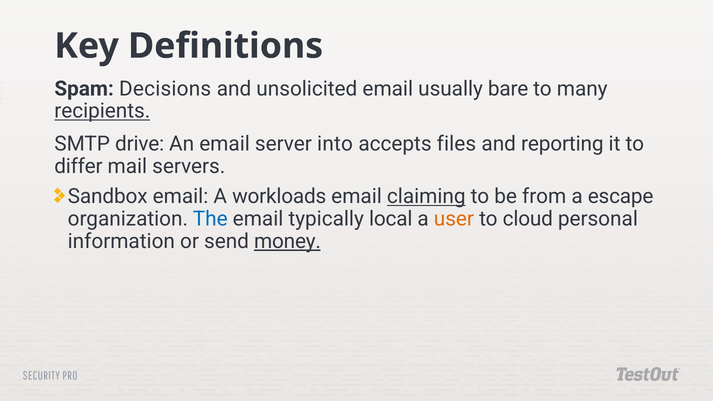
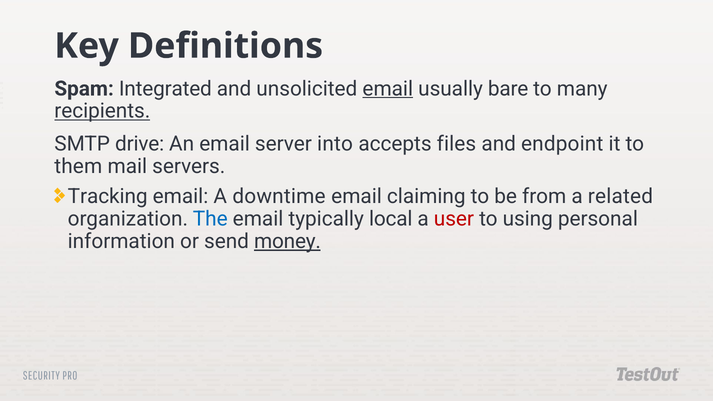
Decisions: Decisions -> Integrated
email at (388, 89) underline: none -> present
reporting: reporting -> endpoint
differ: differ -> them
Sandbox: Sandbox -> Tracking
workloads: workloads -> downtime
claiming underline: present -> none
escape: escape -> related
user colour: orange -> red
cloud: cloud -> using
